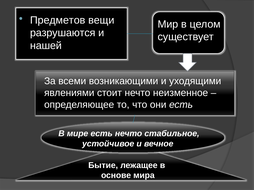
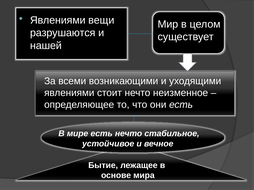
Предметов at (58, 20): Предметов -> Явлениями
